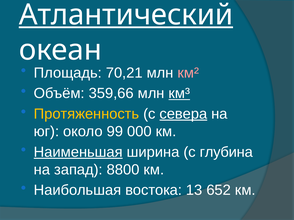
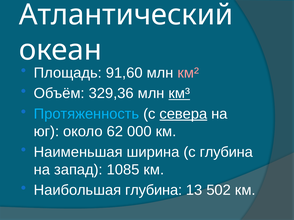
Атлантический underline: present -> none
70,21: 70,21 -> 91,60
359,66: 359,66 -> 329,36
Протяженность colour: yellow -> light blue
99: 99 -> 62
Наименьшая underline: present -> none
8800: 8800 -> 1085
Наибольшая востока: востока -> глубина
652: 652 -> 502
